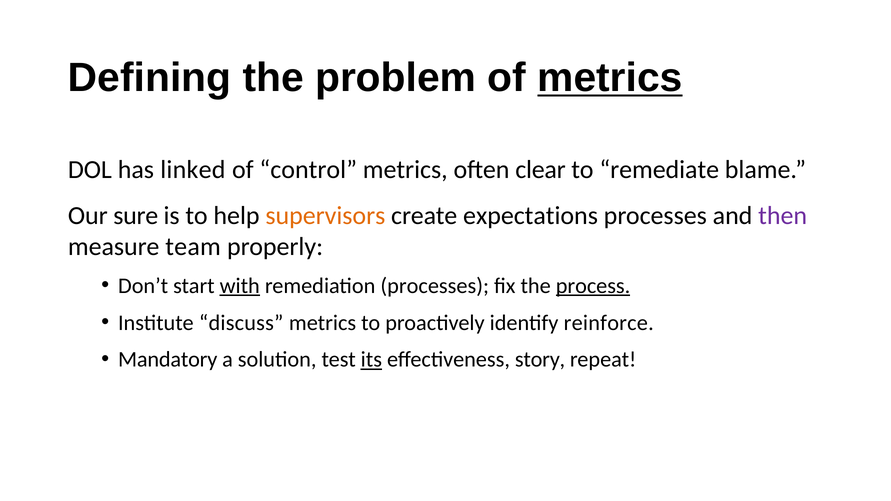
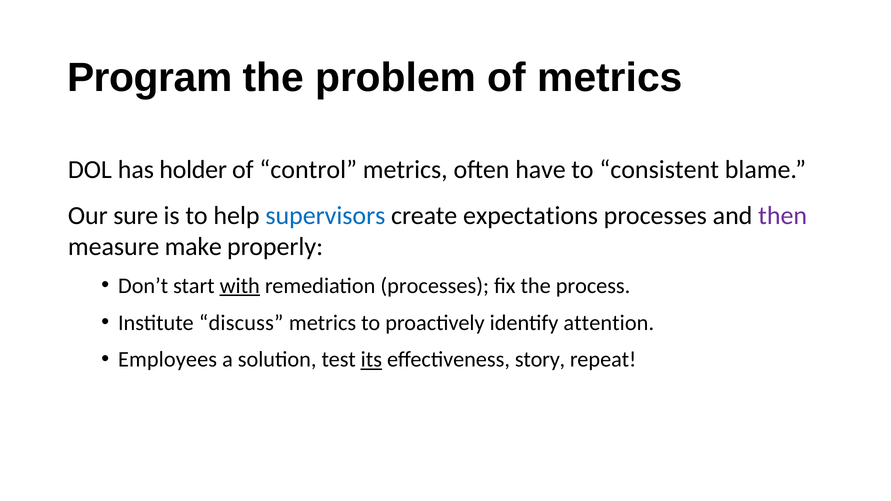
Defining: Defining -> Program
metrics at (610, 78) underline: present -> none
linked: linked -> holder
clear: clear -> have
remediate: remediate -> consistent
supervisors colour: orange -> blue
team: team -> make
process underline: present -> none
reinforce: reinforce -> attention
Mandatory: Mandatory -> Employees
